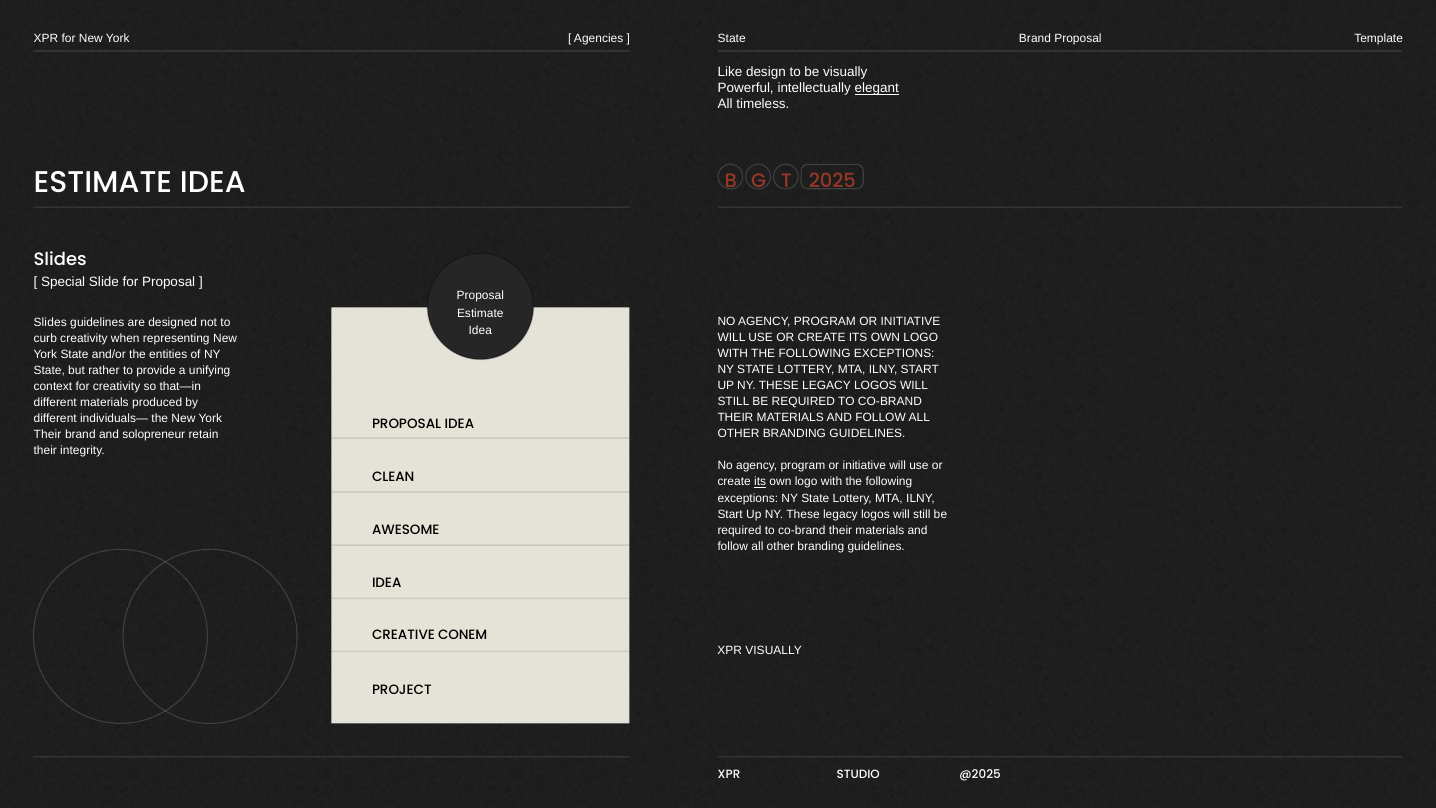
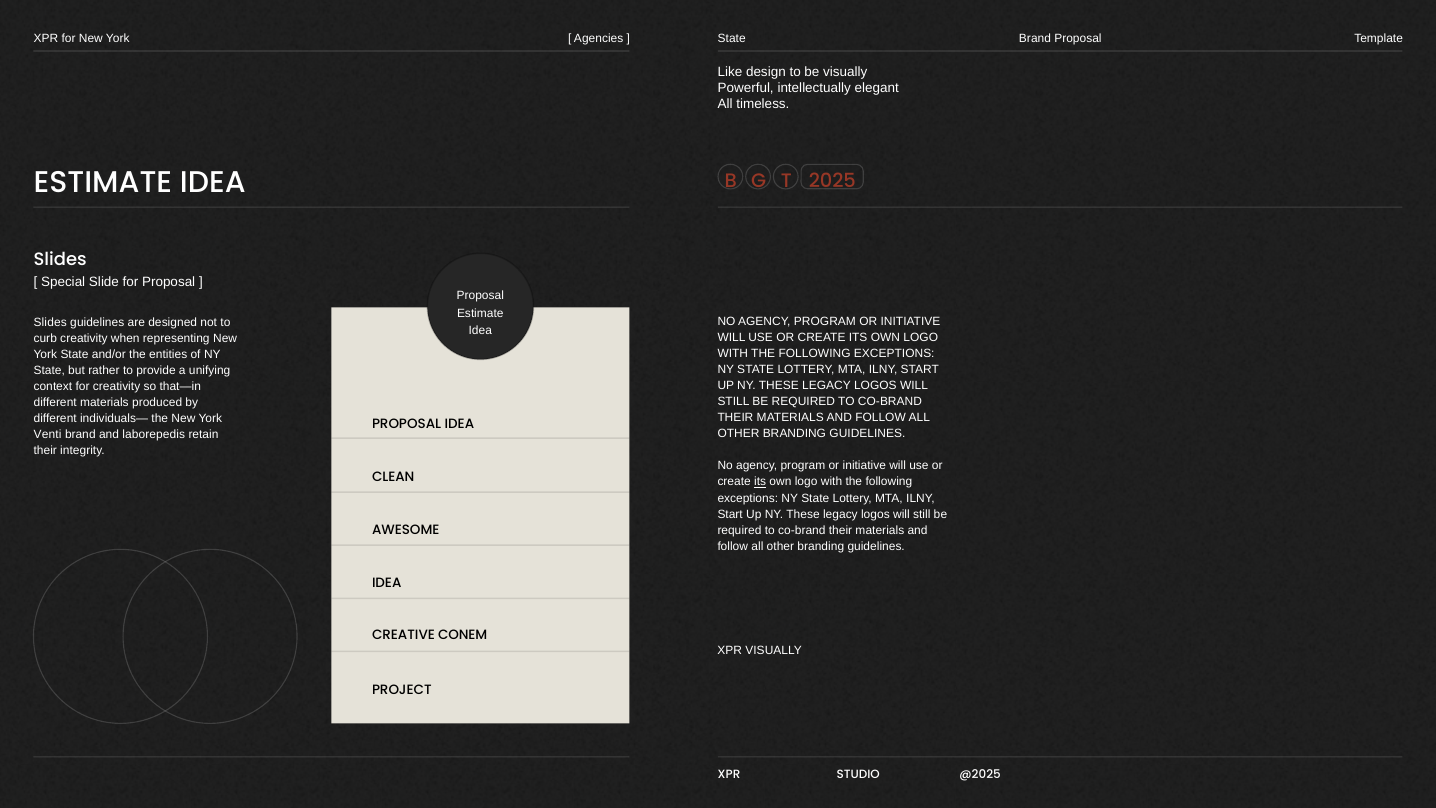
elegant underline: present -> none
Their at (48, 434): Their -> Venti
solopreneur: solopreneur -> laborepedis
